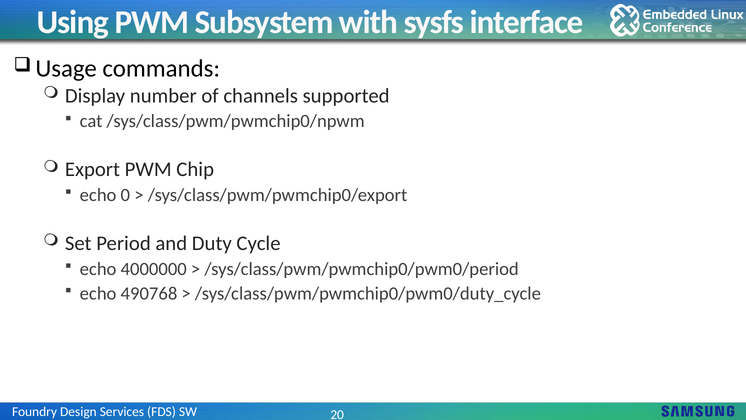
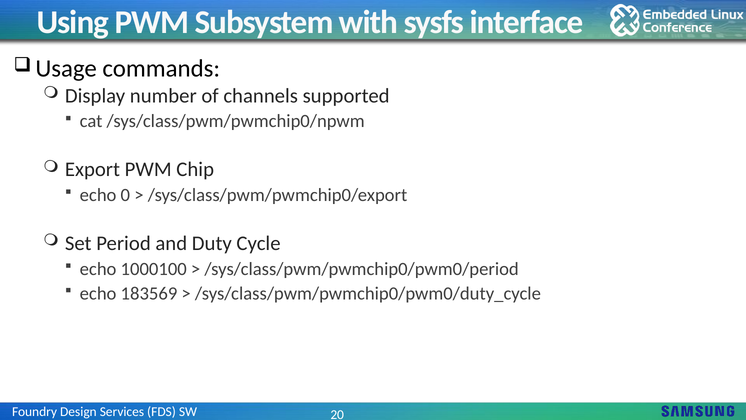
4000000: 4000000 -> 1000100
490768: 490768 -> 183569
